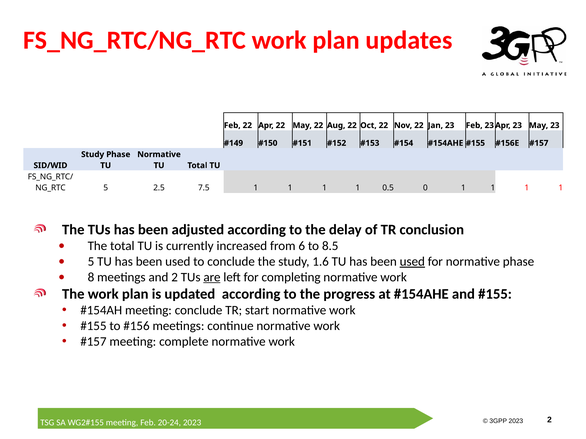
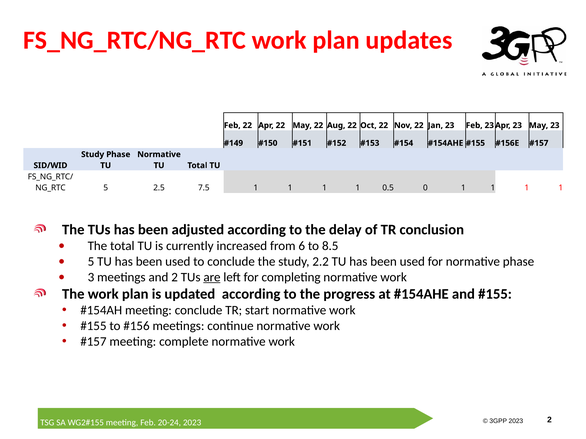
1.6: 1.6 -> 2.2
used at (412, 262) underline: present -> none
8: 8 -> 3
